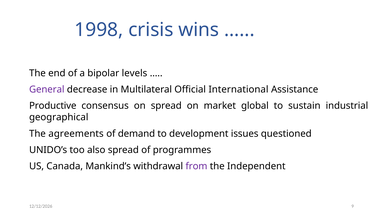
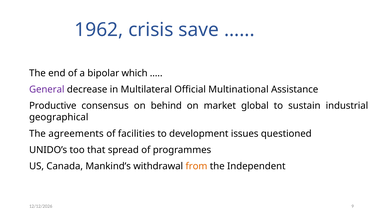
1998: 1998 -> 1962
wins: wins -> save
levels: levels -> which
International: International -> Multinational
on spread: spread -> behind
demand: demand -> facilities
also: also -> that
from colour: purple -> orange
